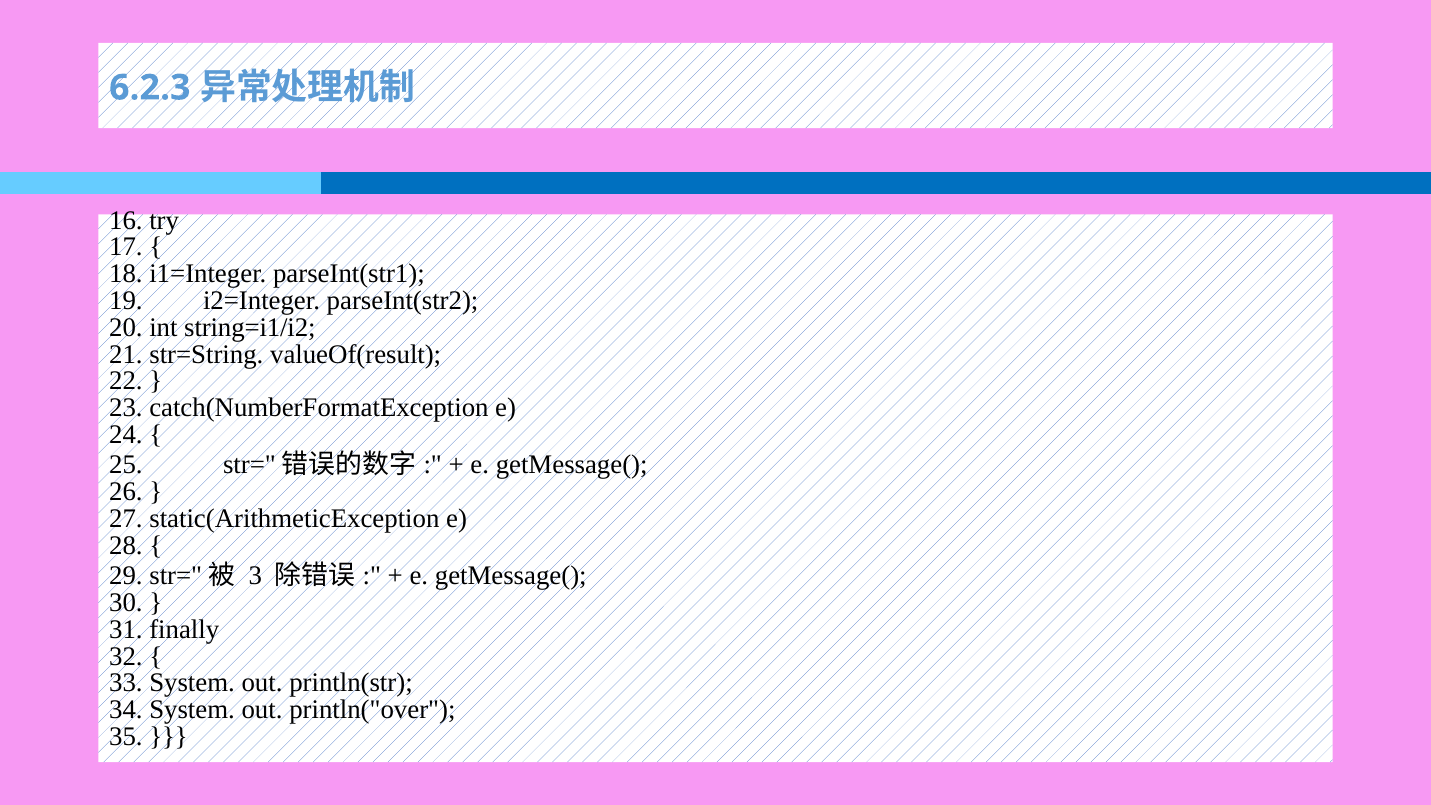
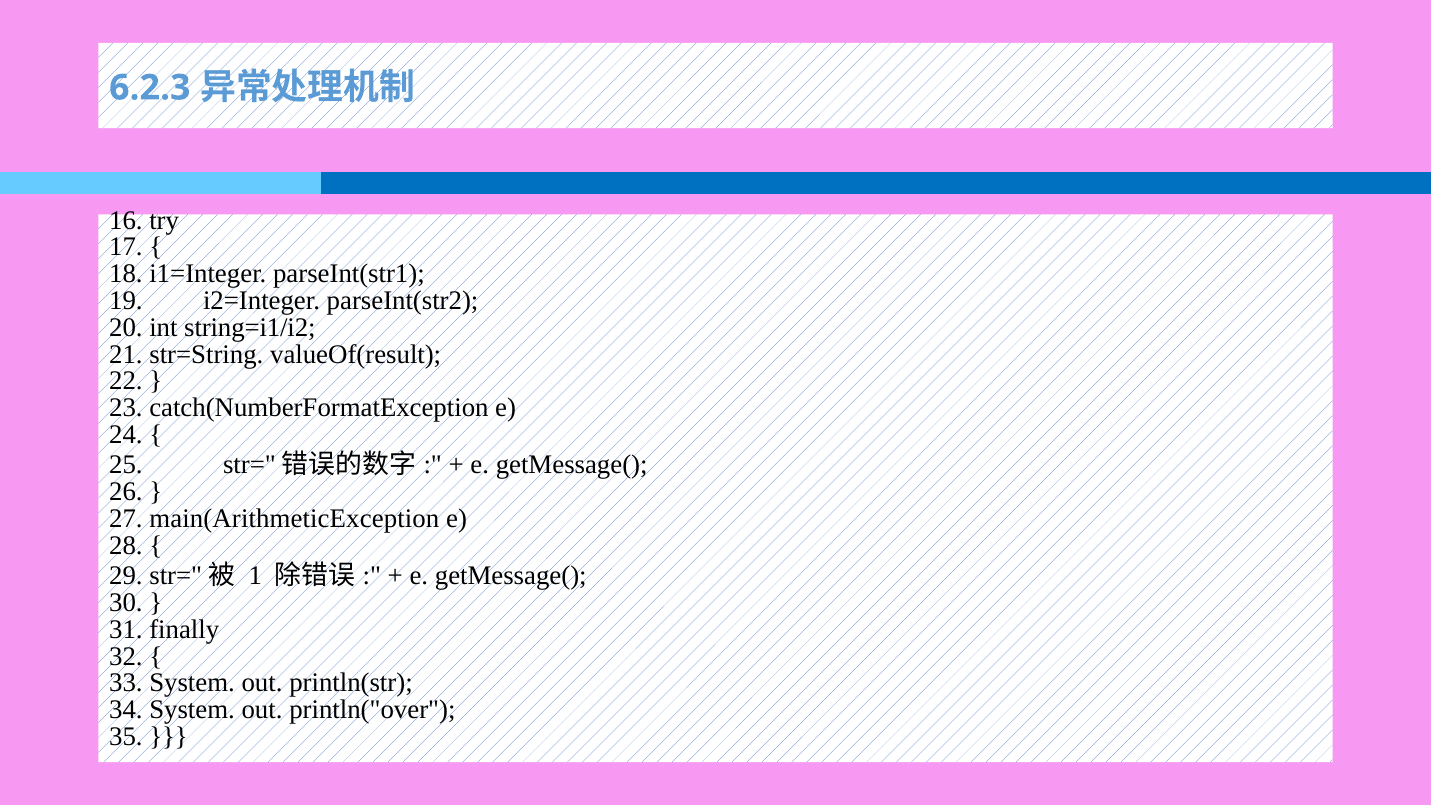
static(ArithmeticException: static(ArithmeticException -> main(ArithmeticException
3: 3 -> 1
